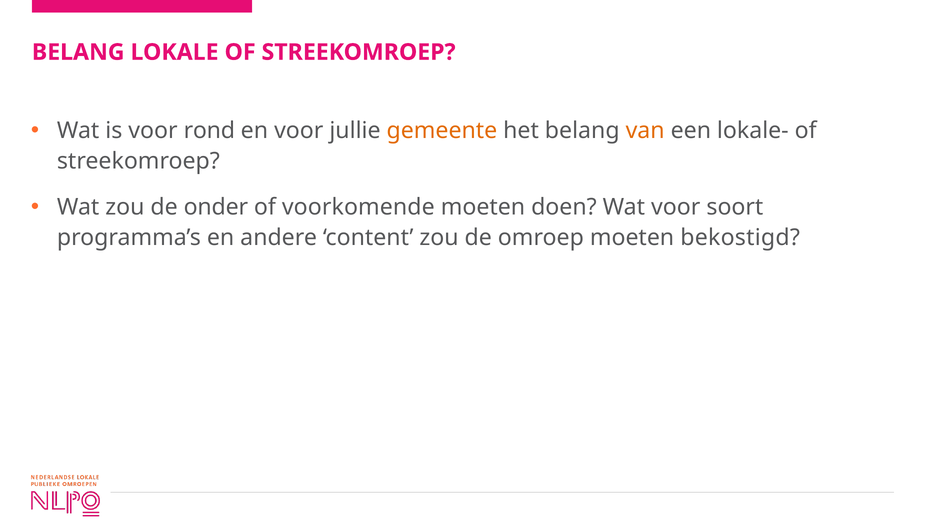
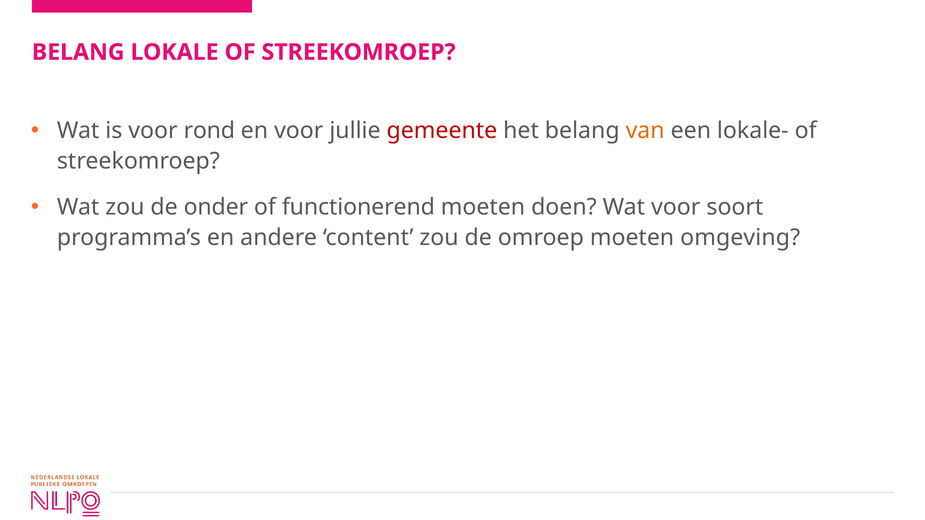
gemeente colour: orange -> red
voorkomende: voorkomende -> functionerend
bekostigd: bekostigd -> omgeving
